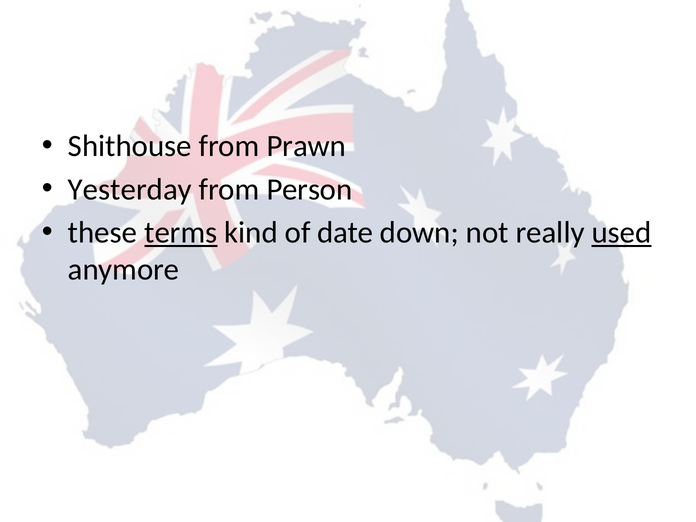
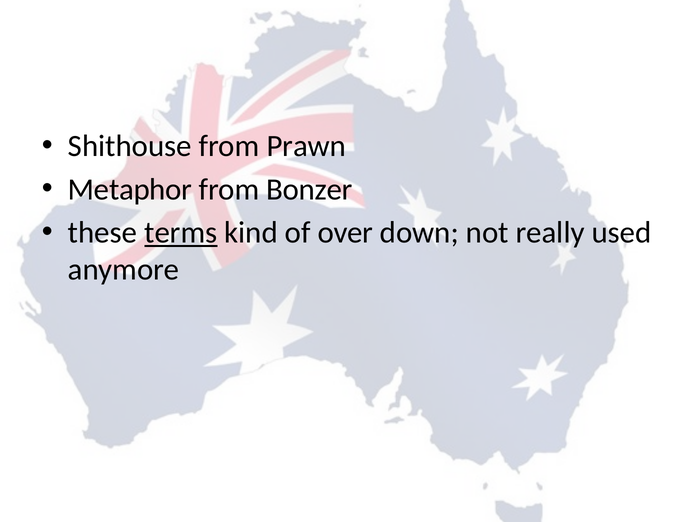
Yesterday: Yesterday -> Metaphor
Person: Person -> Bonzer
date: date -> over
used underline: present -> none
